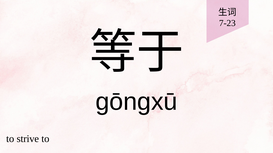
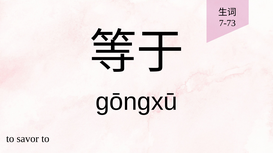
7-23: 7-23 -> 7-73
strive: strive -> savor
